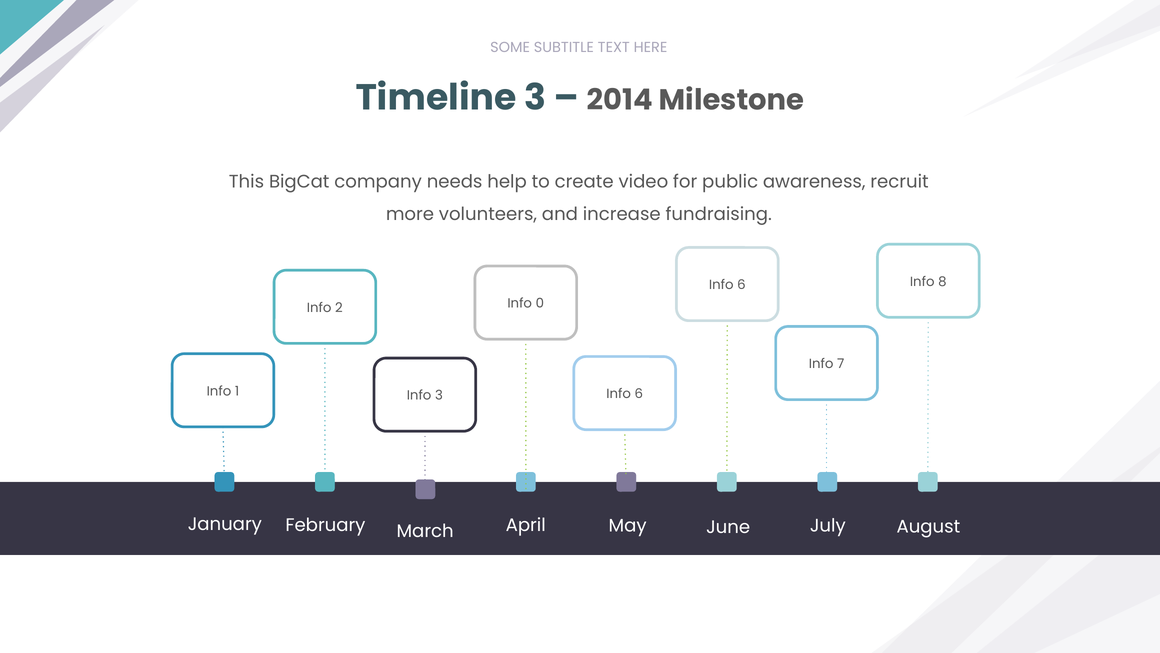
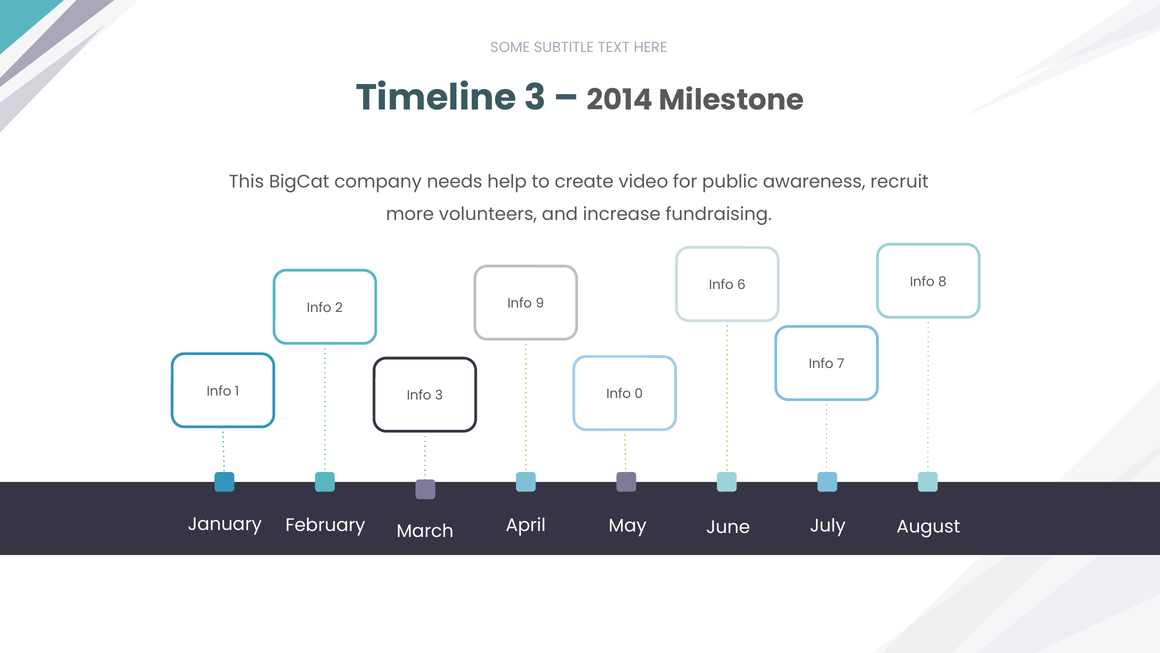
0: 0 -> 9
6 at (639, 394): 6 -> 0
